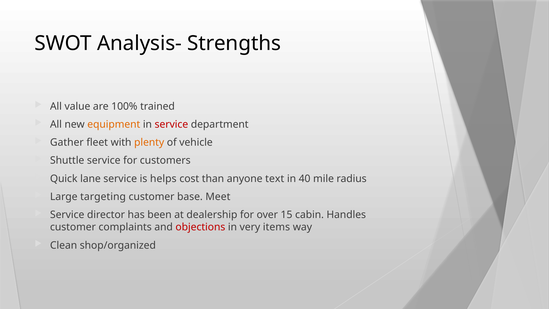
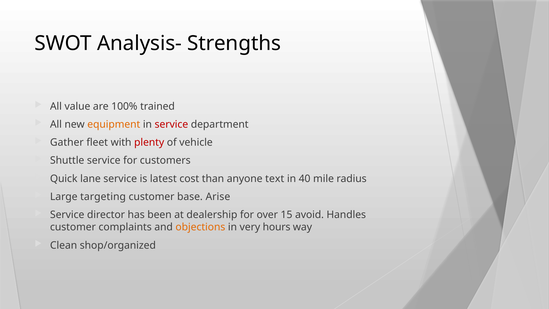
plenty colour: orange -> red
helps: helps -> latest
Meet: Meet -> Arise
cabin: cabin -> avoid
objections colour: red -> orange
items: items -> hours
